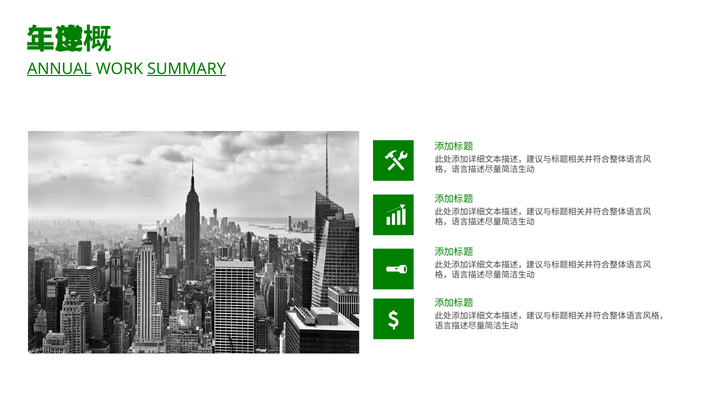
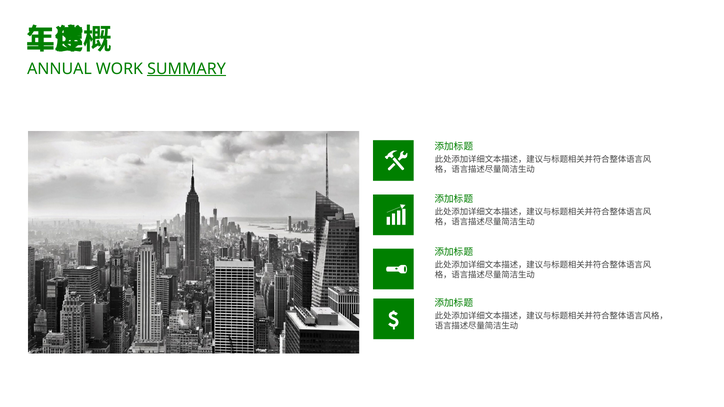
ANNUAL underline: present -> none
